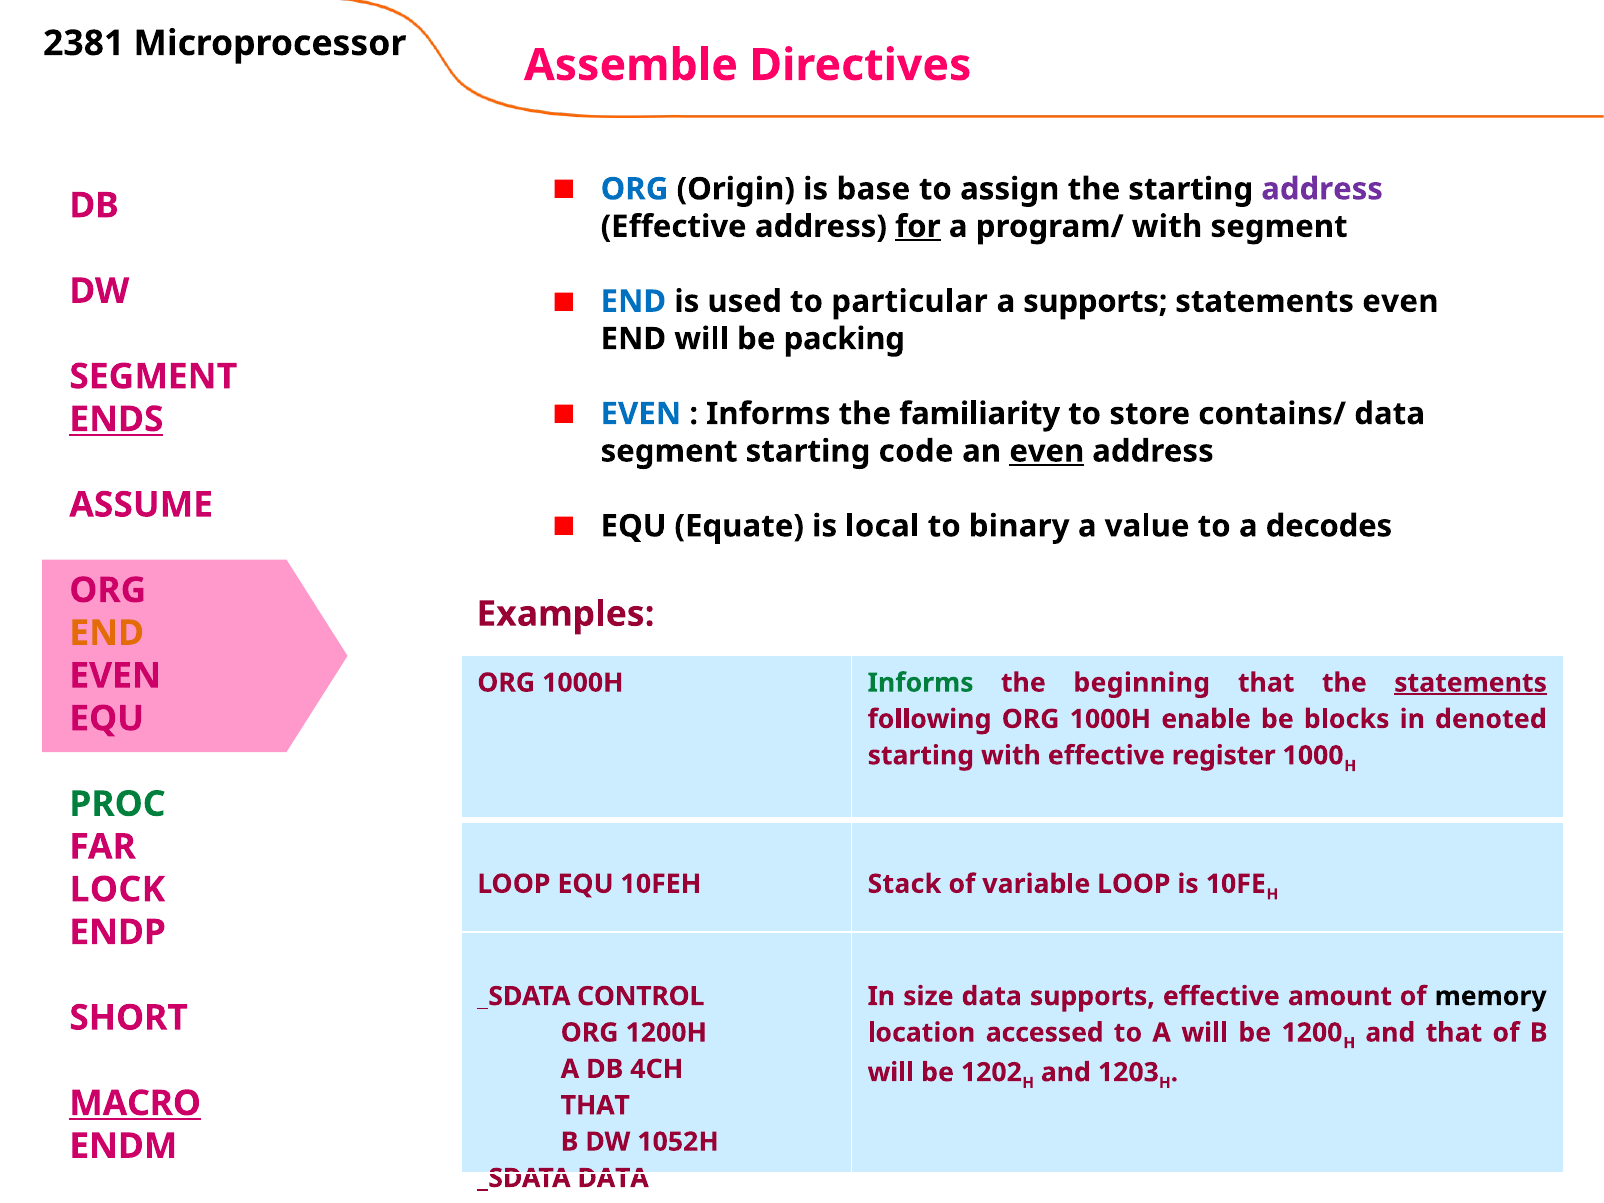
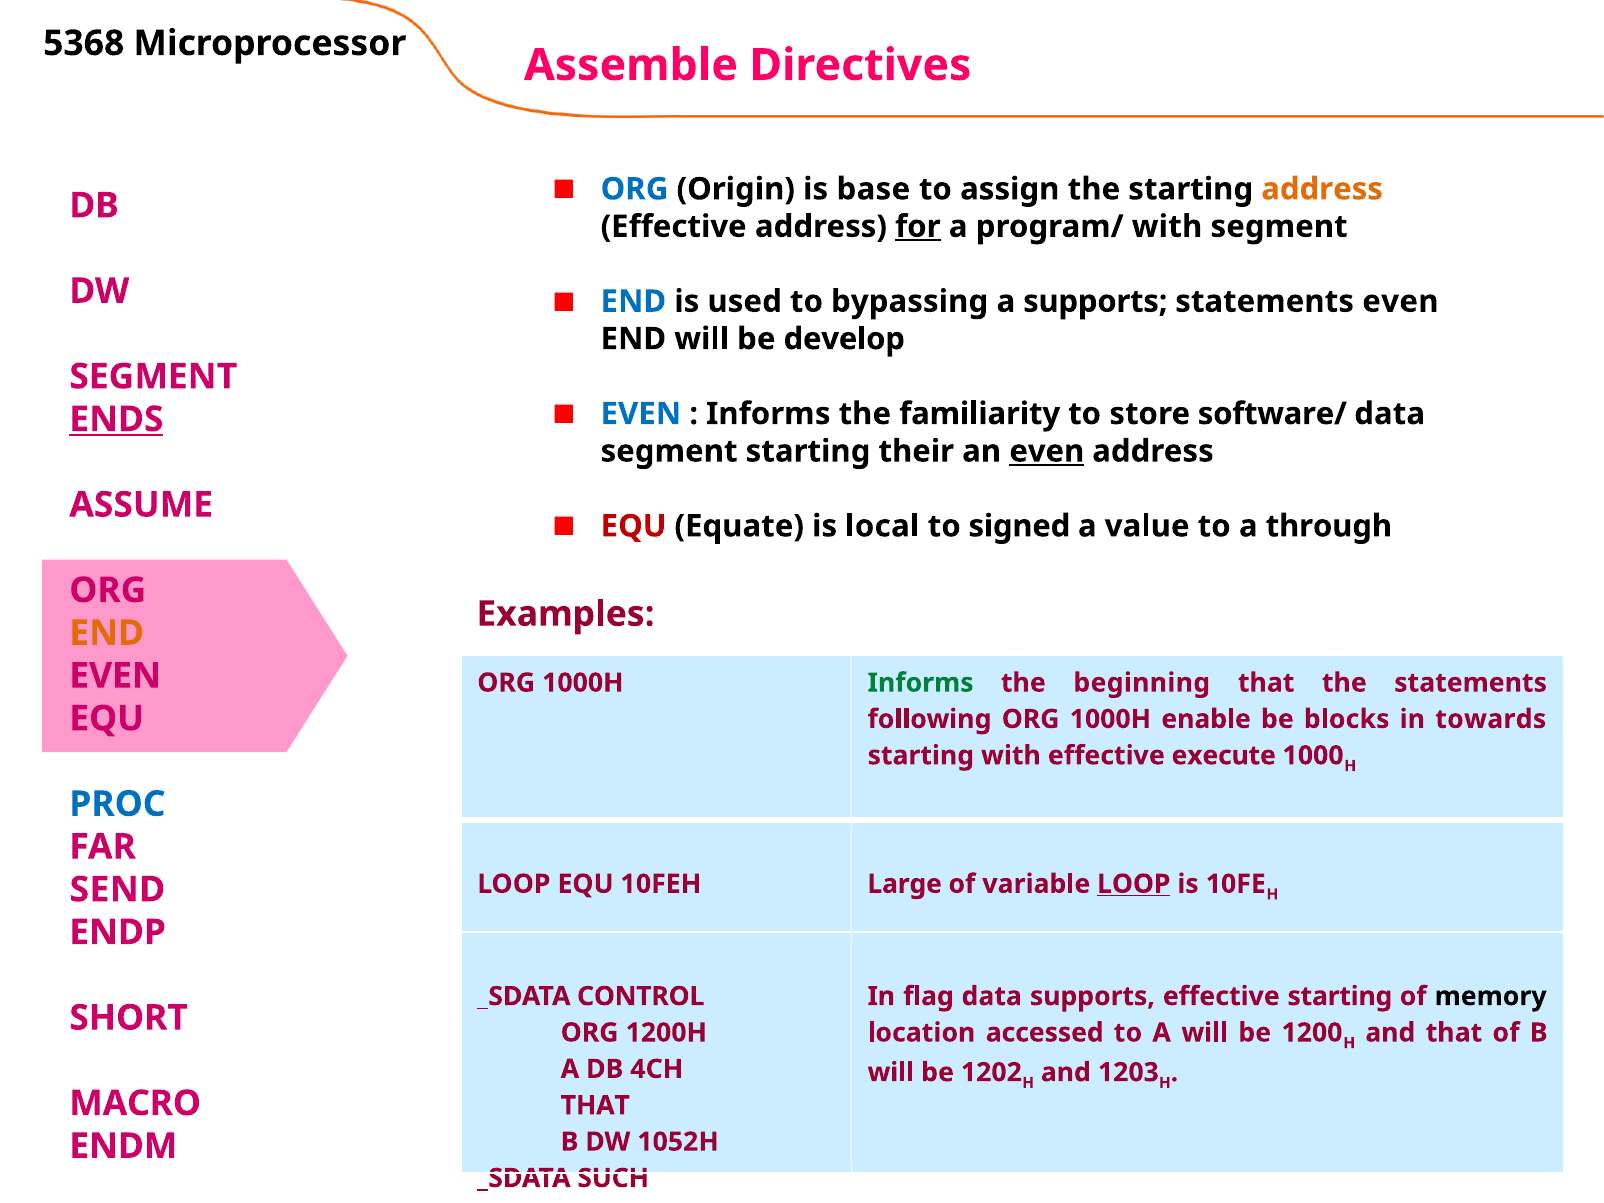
2381: 2381 -> 5368
address at (1322, 189) colour: purple -> orange
particular: particular -> bypassing
packing: packing -> develop
contains/: contains/ -> software/
code: code -> their
EQU at (634, 526) colour: black -> red
binary: binary -> signed
decodes: decodes -> through
statements at (1471, 683) underline: present -> none
denoted: denoted -> towards
register: register -> execute
PROC colour: green -> blue
Stack: Stack -> Large
LOOP at (1134, 884) underline: none -> present
LOCK: LOCK -> SEND
size: size -> flag
effective amount: amount -> starting
MACRO underline: present -> none
DATA at (613, 1178): DATA -> SUCH
